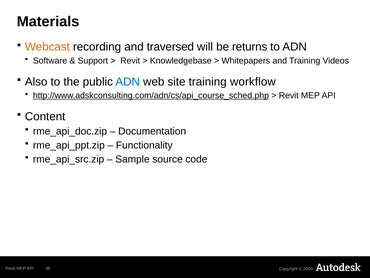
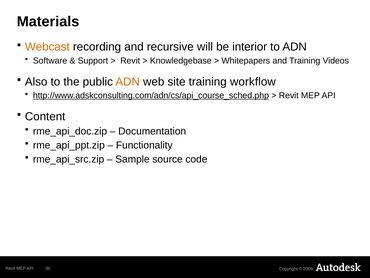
traversed: traversed -> recursive
returns: returns -> interior
ADN at (128, 82) colour: blue -> orange
